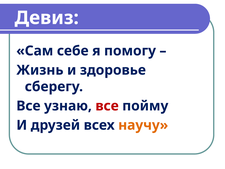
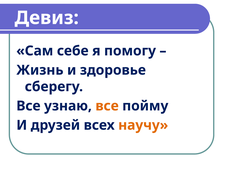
все at (107, 106) colour: red -> orange
